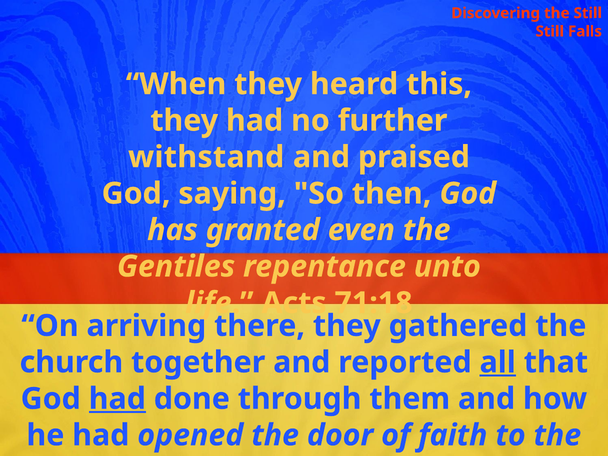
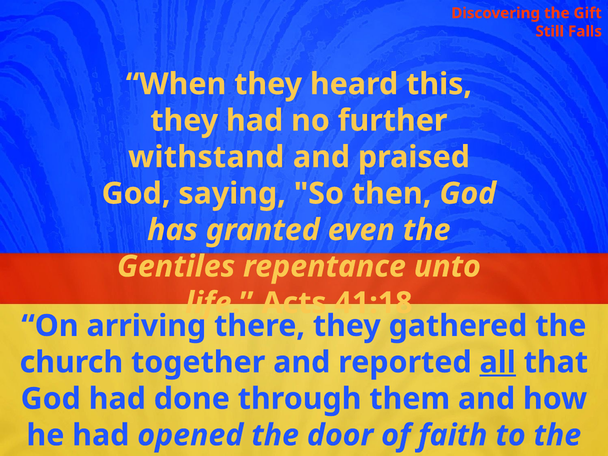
the Still: Still -> Gift
71:18: 71:18 -> 41:18
had at (117, 399) underline: present -> none
